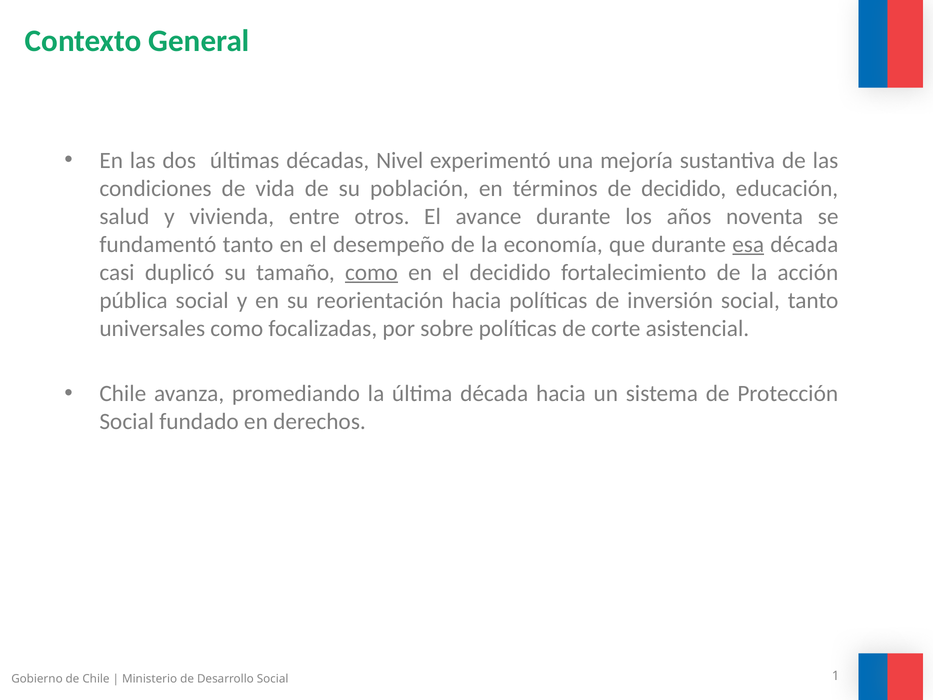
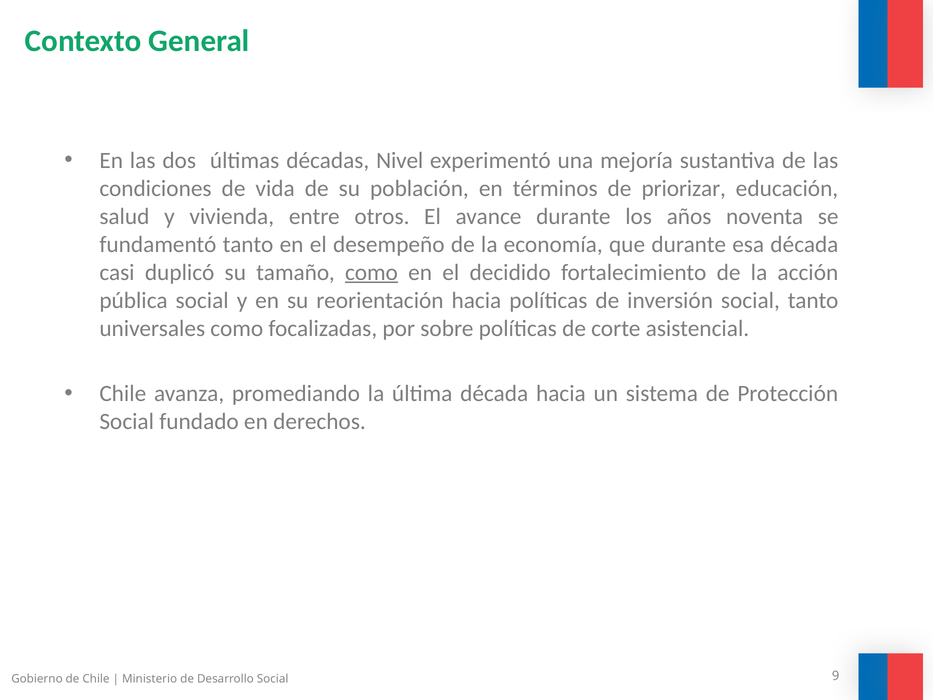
de decidido: decidido -> priorizar
esa underline: present -> none
1: 1 -> 9
